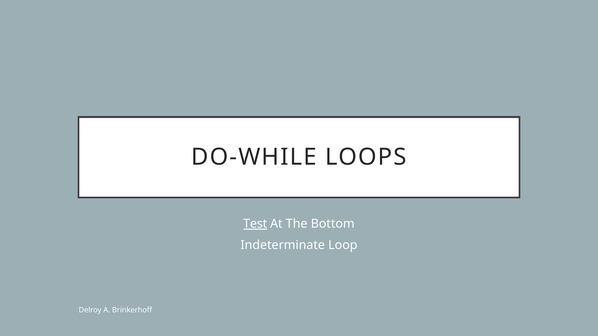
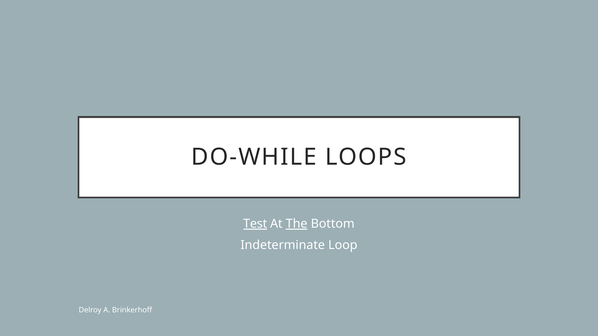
The underline: none -> present
